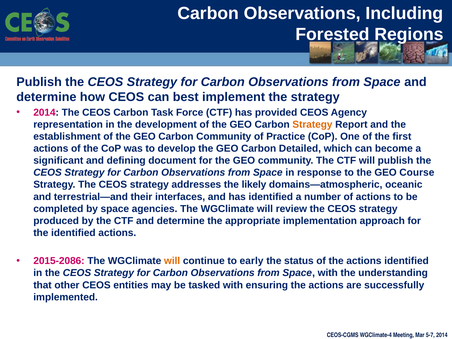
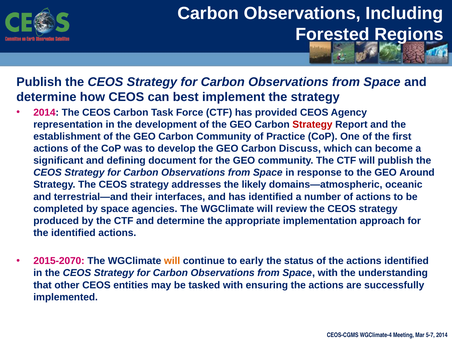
Strategy at (312, 124) colour: orange -> red
Detailed: Detailed -> Discuss
Course: Course -> Around
2015-2086: 2015-2086 -> 2015-2070
